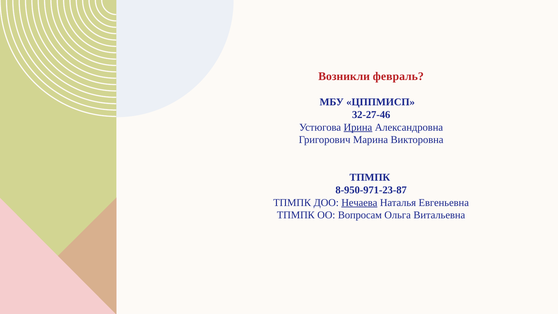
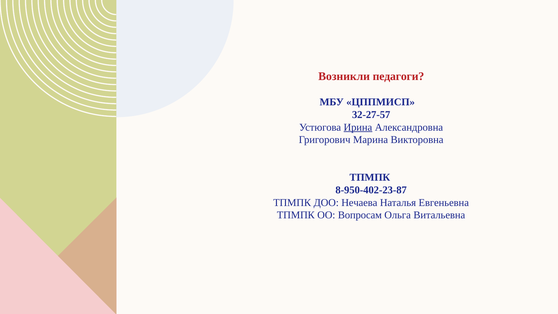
февраль: февраль -> педагоги
32-27-46: 32-27-46 -> 32-27-57
8-950-971-23-87: 8-950-971-23-87 -> 8-950-402-23-87
Нечаева underline: present -> none
